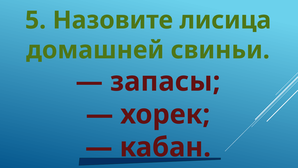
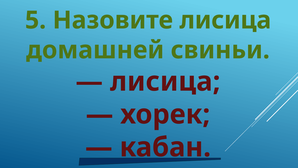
запасы at (165, 81): запасы -> лисица
